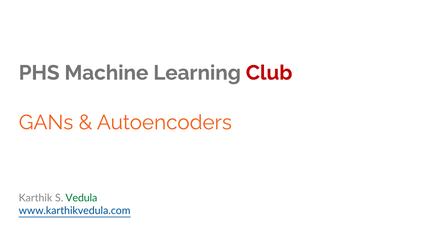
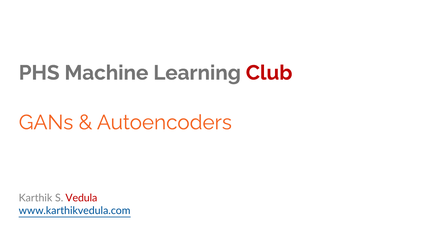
Vedula colour: green -> red
